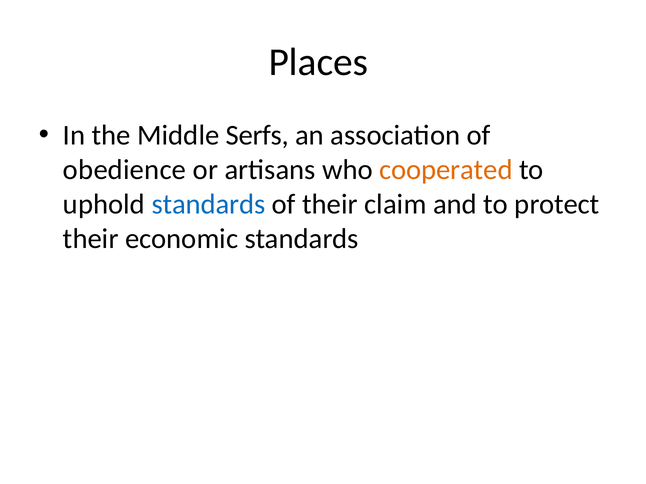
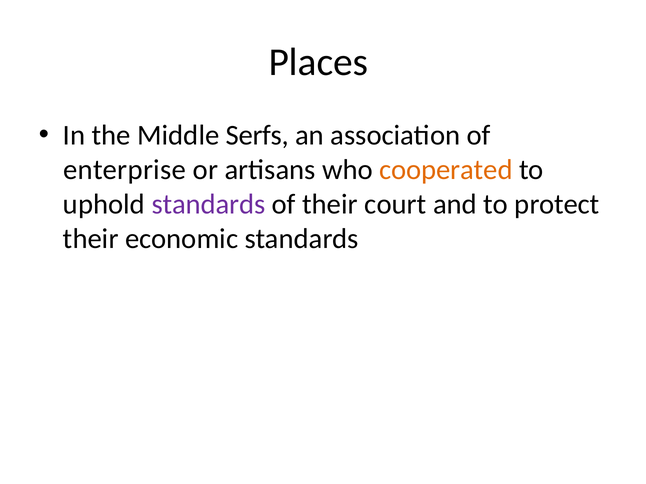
obedience: obedience -> enterprise
standards at (209, 204) colour: blue -> purple
claim: claim -> court
